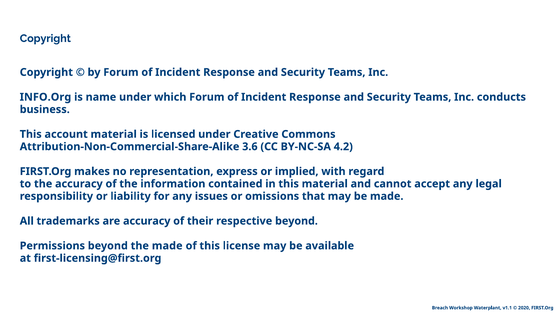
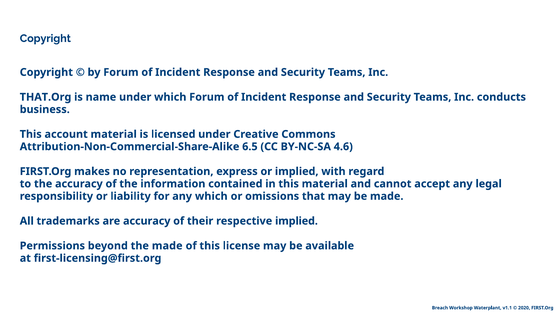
INFO.Org: INFO.Org -> THAT.Org
3.6: 3.6 -> 6.5
4.2: 4.2 -> 4.6
any issues: issues -> which
respective beyond: beyond -> implied
